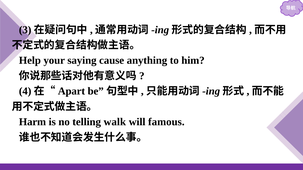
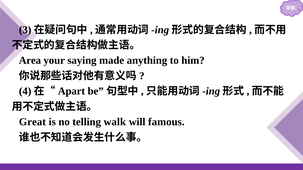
Help: Help -> Area
cause: cause -> made
Harm: Harm -> Great
